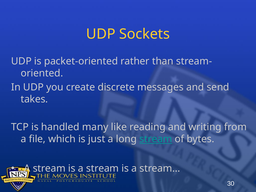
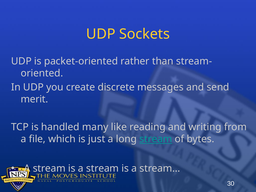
takes: takes -> merit
